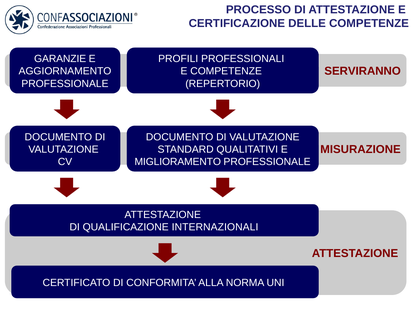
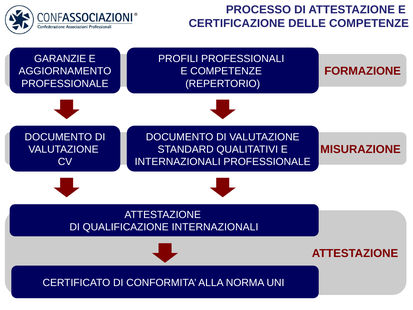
SERVIRANNO: SERVIRANNO -> FORMAZIONE
MIGLIORAMENTO at (178, 162): MIGLIORAMENTO -> INTERNAZIONALI
